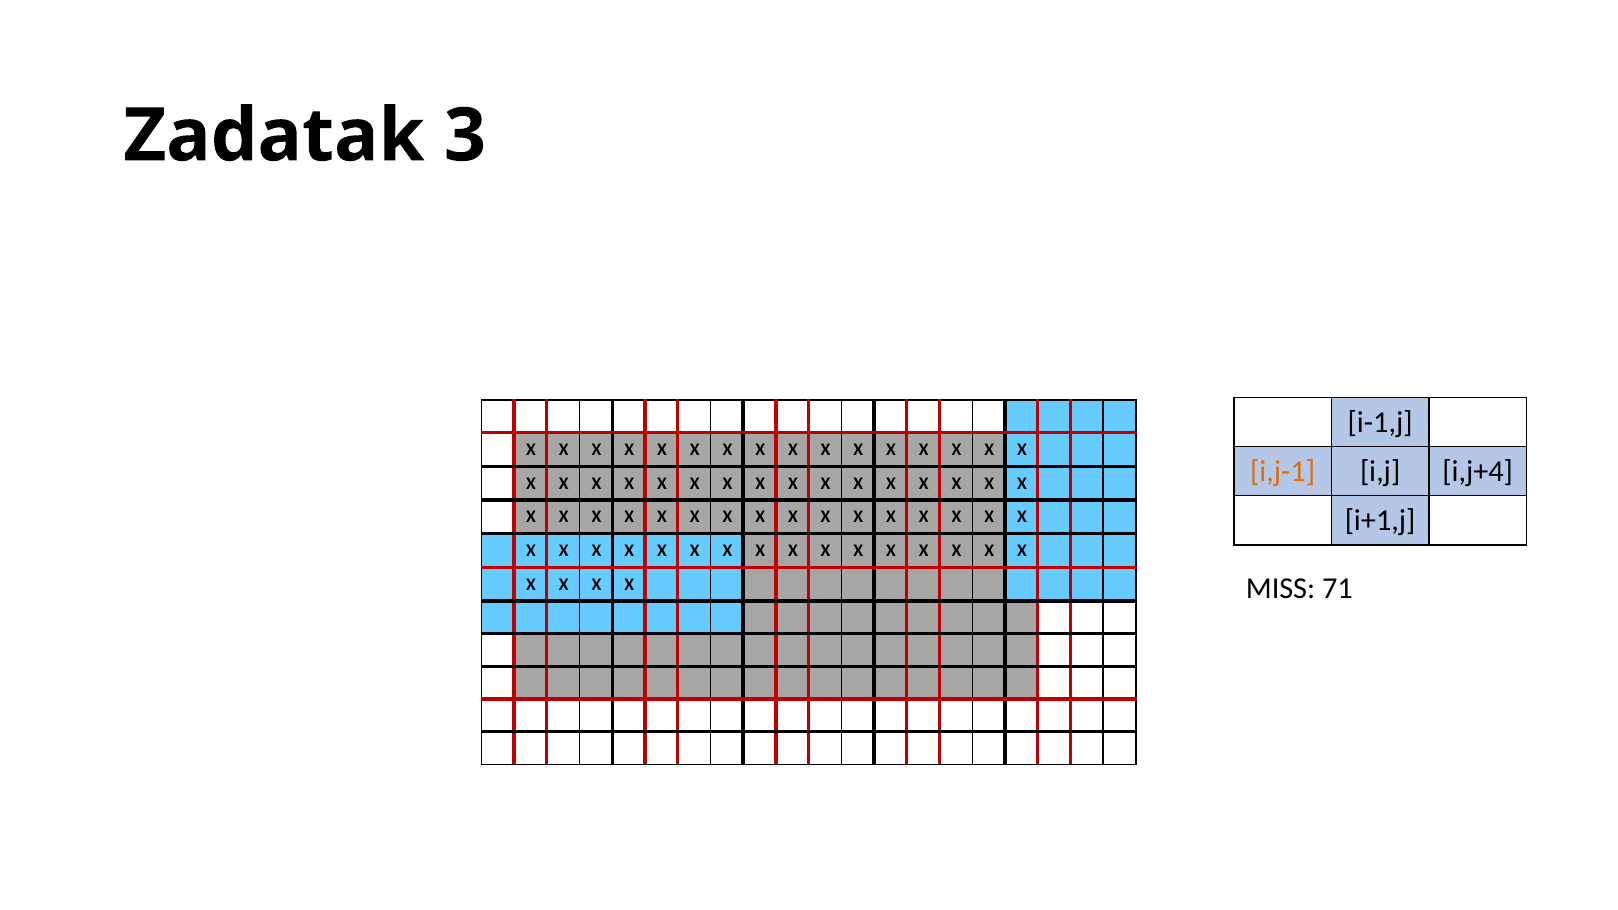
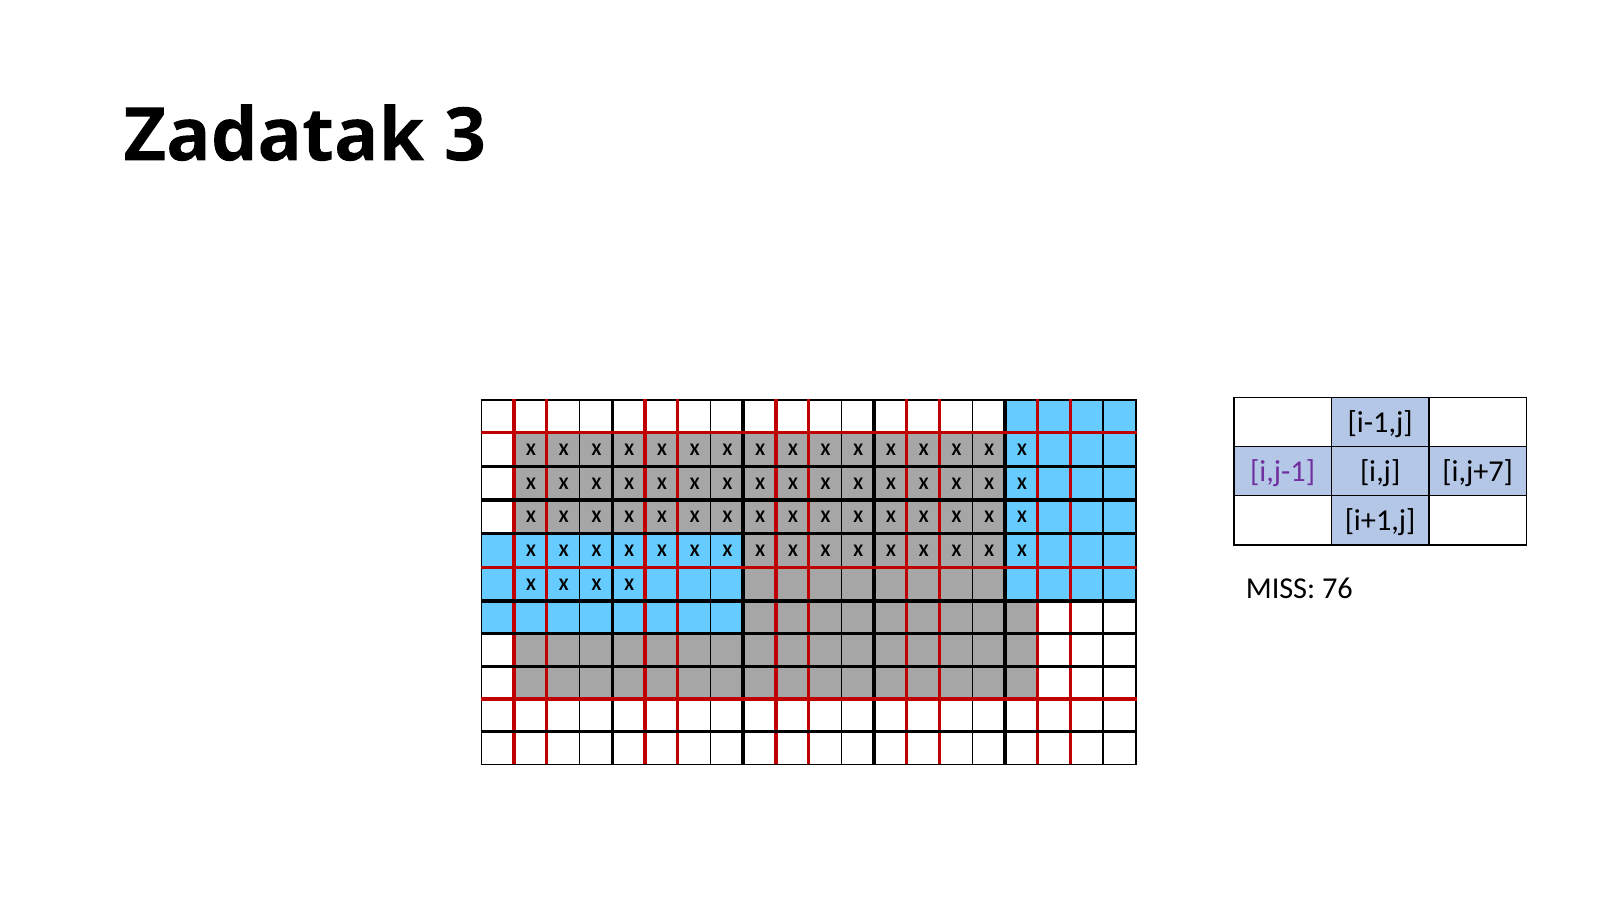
i,j-1 colour: orange -> purple
i,j+4: i,j+4 -> i,j+7
71: 71 -> 76
